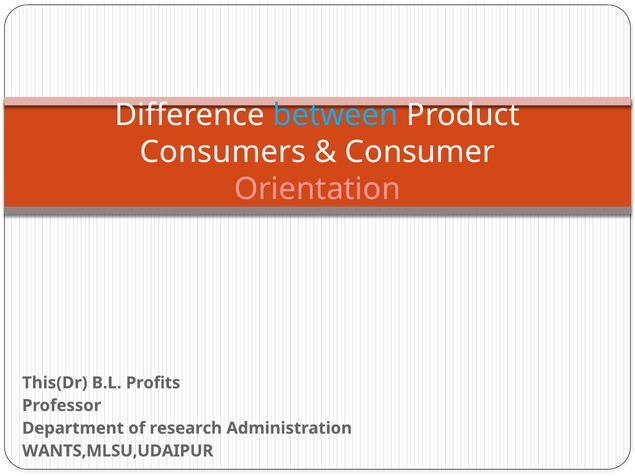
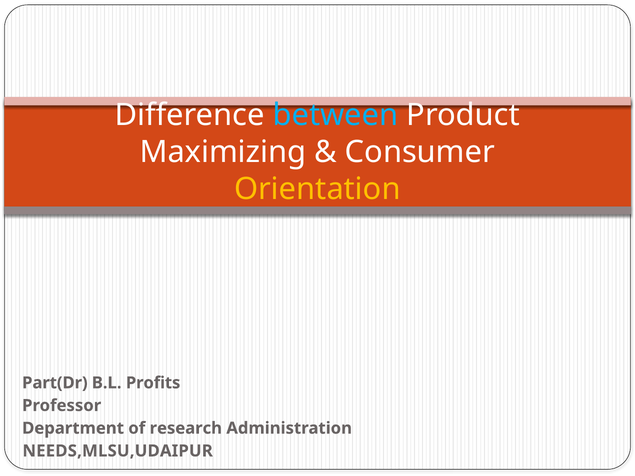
Consumers: Consumers -> Maximizing
Orientation colour: pink -> yellow
This(Dr: This(Dr -> Part(Dr
WANTS,MLSU,UDAIPUR: WANTS,MLSU,UDAIPUR -> NEEDS,MLSU,UDAIPUR
